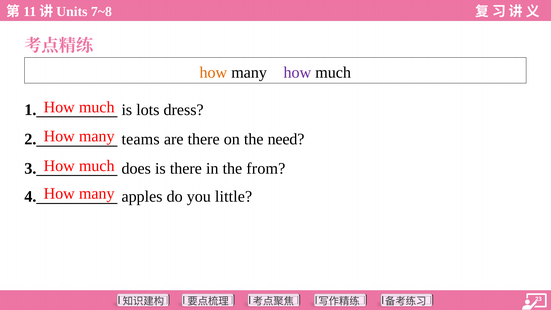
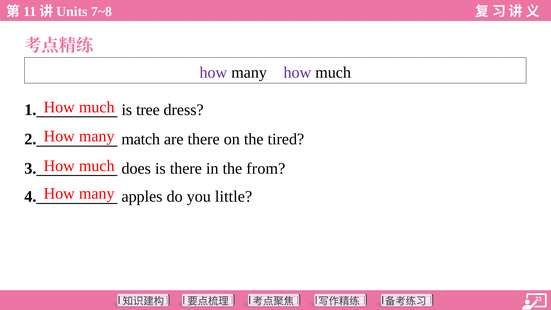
how at (213, 72) colour: orange -> purple
lots: lots -> tree
teams: teams -> match
need: need -> tired
